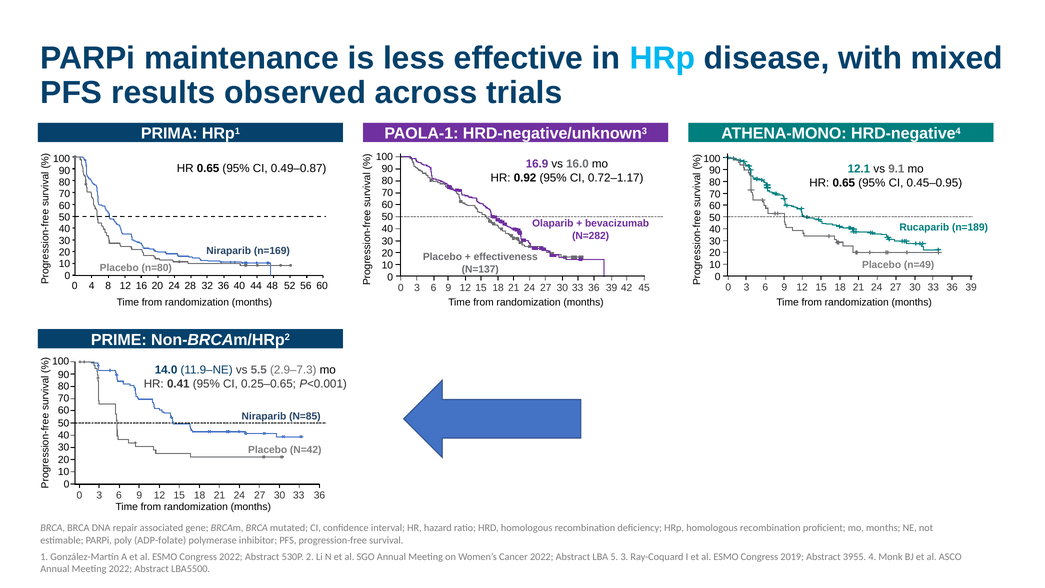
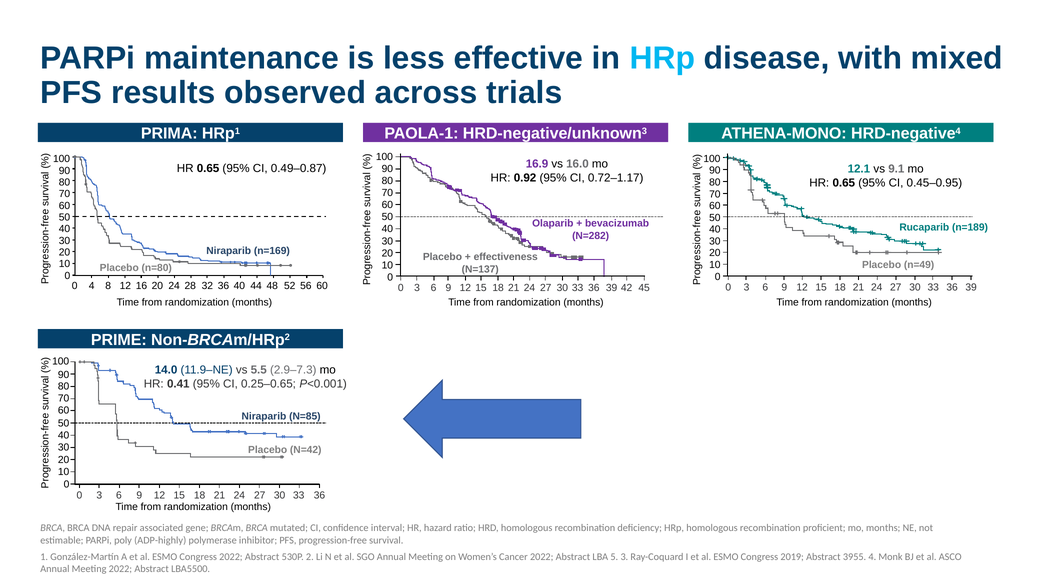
ADP-folate: ADP-folate -> ADP-highly
